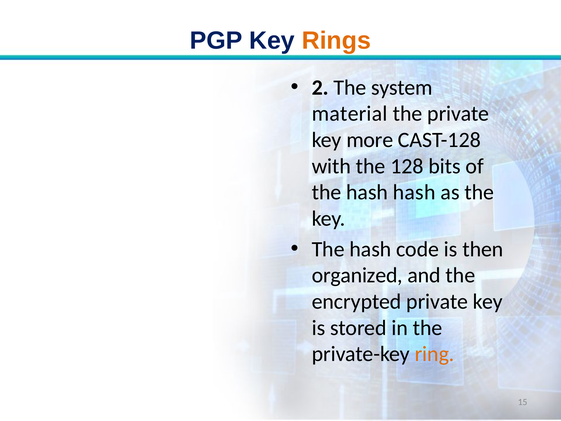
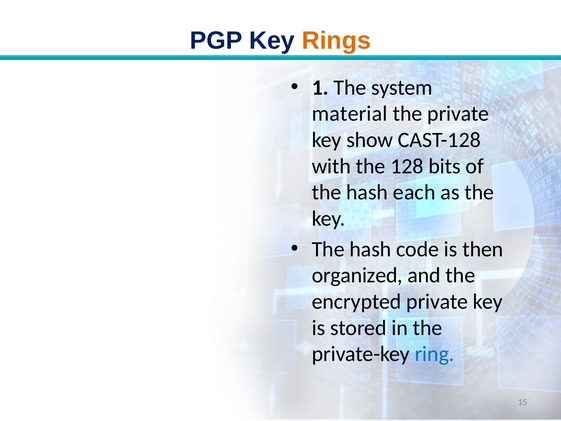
2: 2 -> 1
more: more -> show
hash hash: hash -> each
ring colour: orange -> blue
